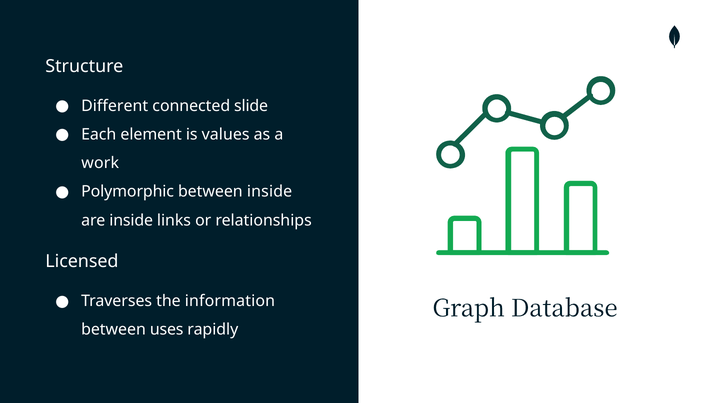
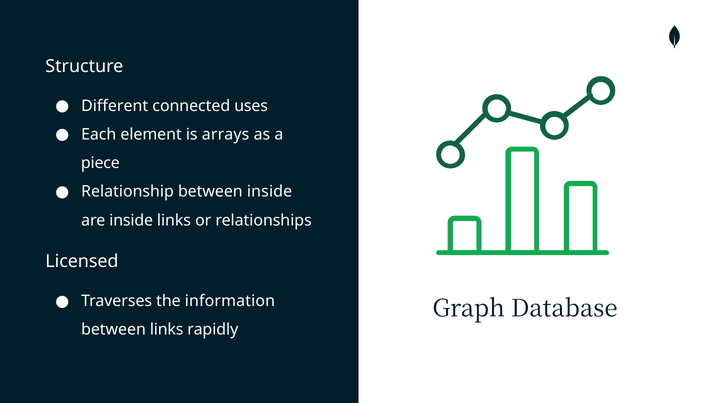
slide: slide -> uses
values: values -> arrays
work: work -> piece
Polymorphic: Polymorphic -> Relationship
between uses: uses -> links
